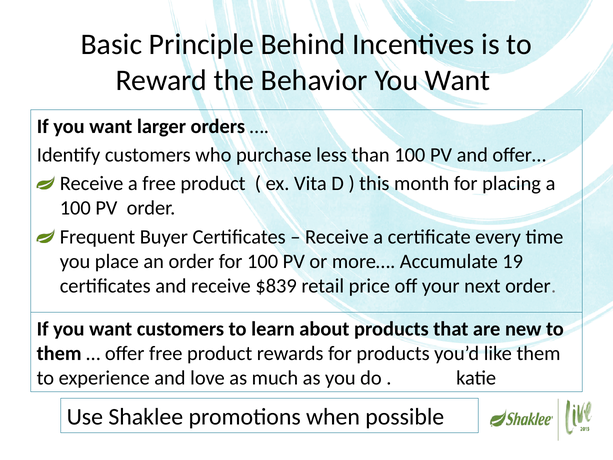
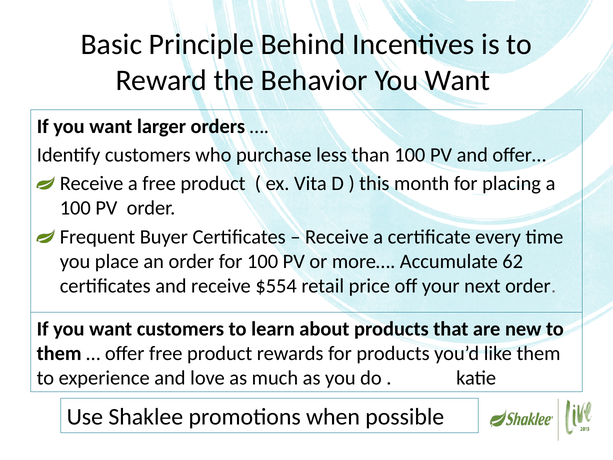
19: 19 -> 62
$839: $839 -> $554
